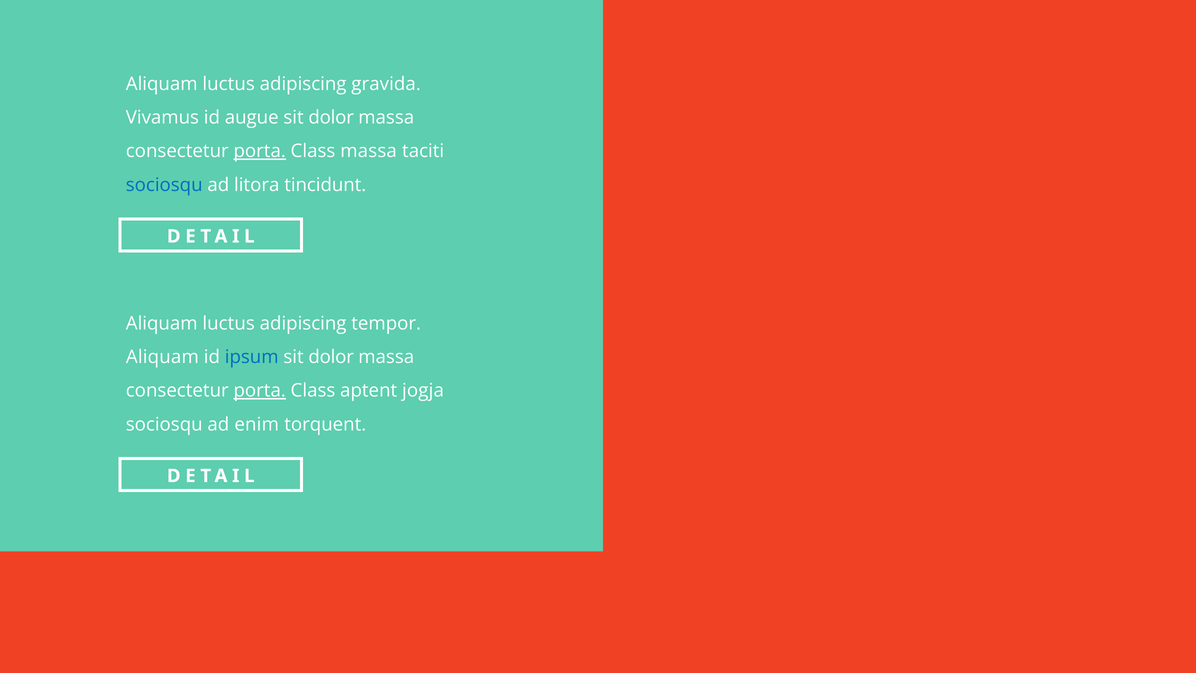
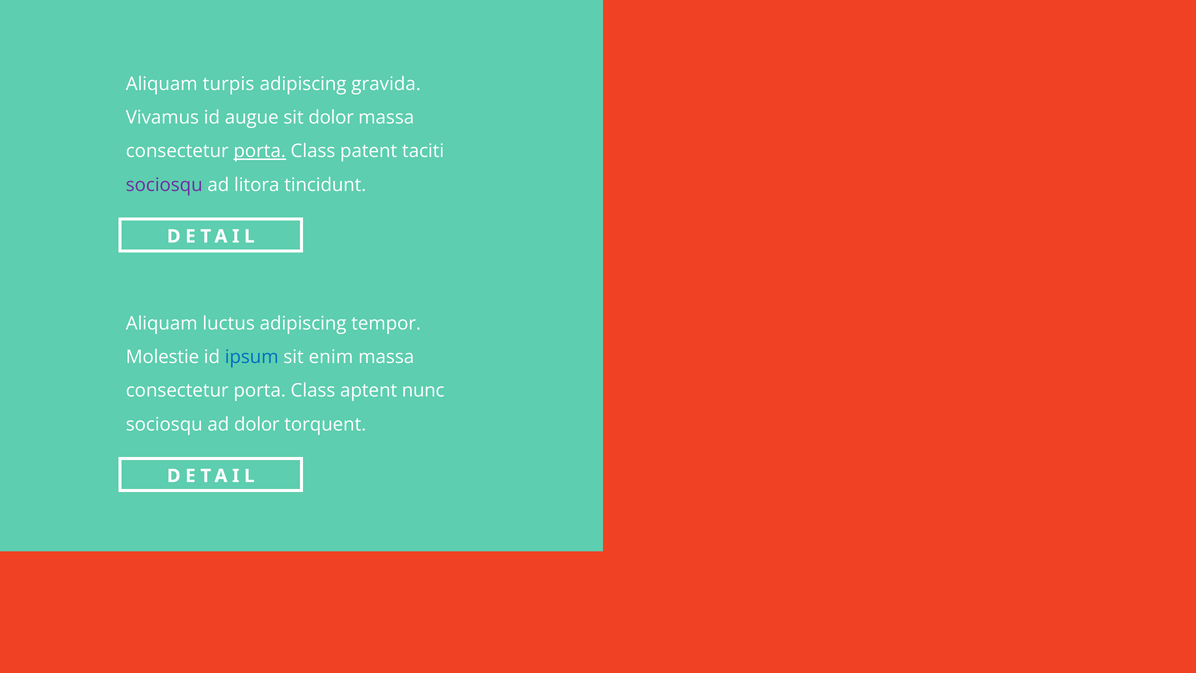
luctus at (229, 84): luctus -> turpis
Class massa: massa -> patent
sociosqu at (164, 185) colour: blue -> purple
Aliquam at (162, 357): Aliquam -> Molestie
dolor at (331, 357): dolor -> enim
porta at (260, 391) underline: present -> none
jogja: jogja -> nunc
ad enim: enim -> dolor
